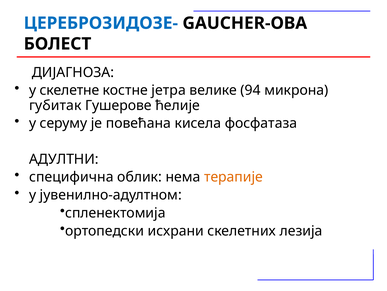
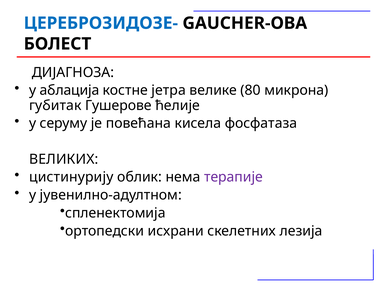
скелетне: скелетне -> аблација
94: 94 -> 80
АДУЛТНИ: АДУЛТНИ -> ВЕЛИКИХ
специфична: специфична -> цистинурију
терапије colour: orange -> purple
